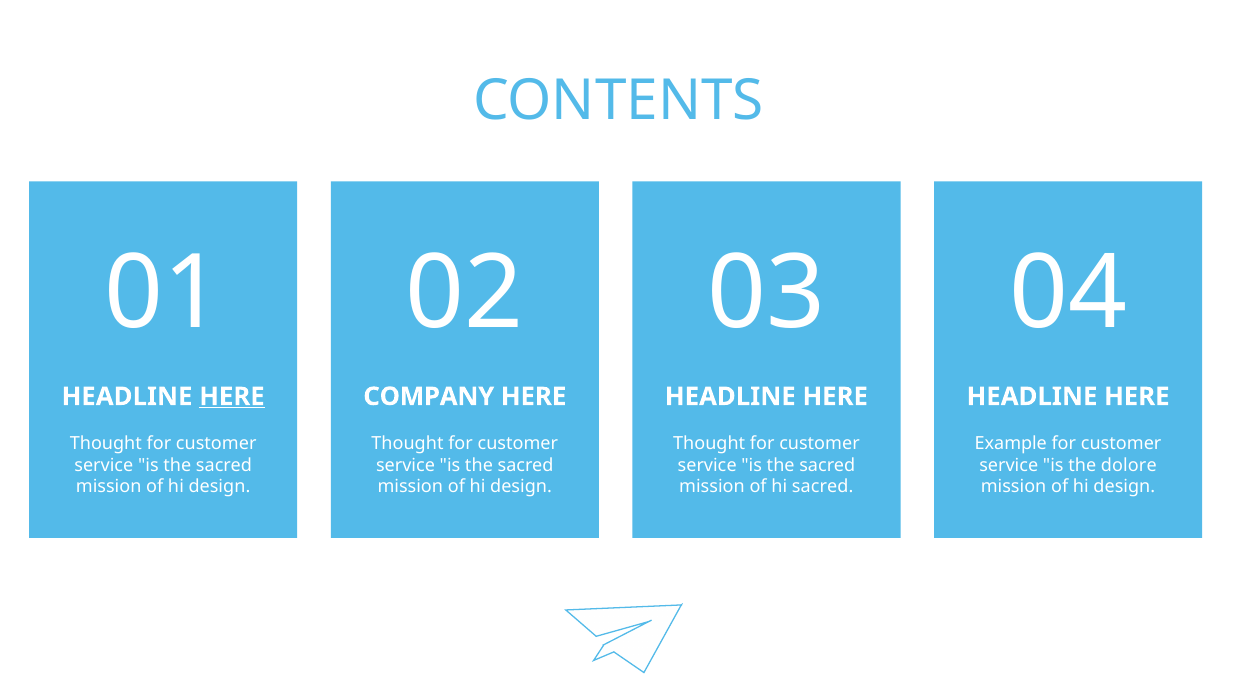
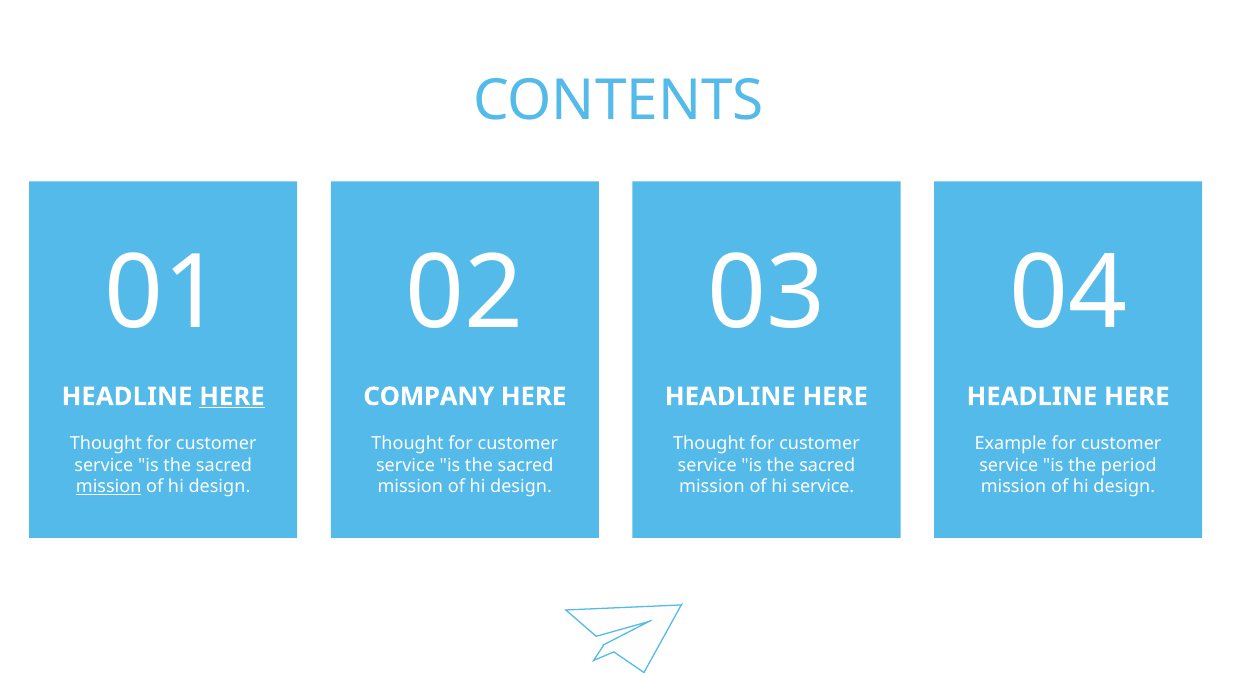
dolore: dolore -> period
mission at (109, 487) underline: none -> present
hi sacred: sacred -> service
